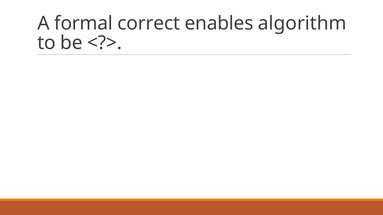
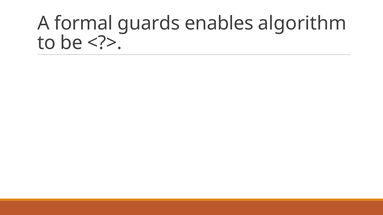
correct: correct -> guards
